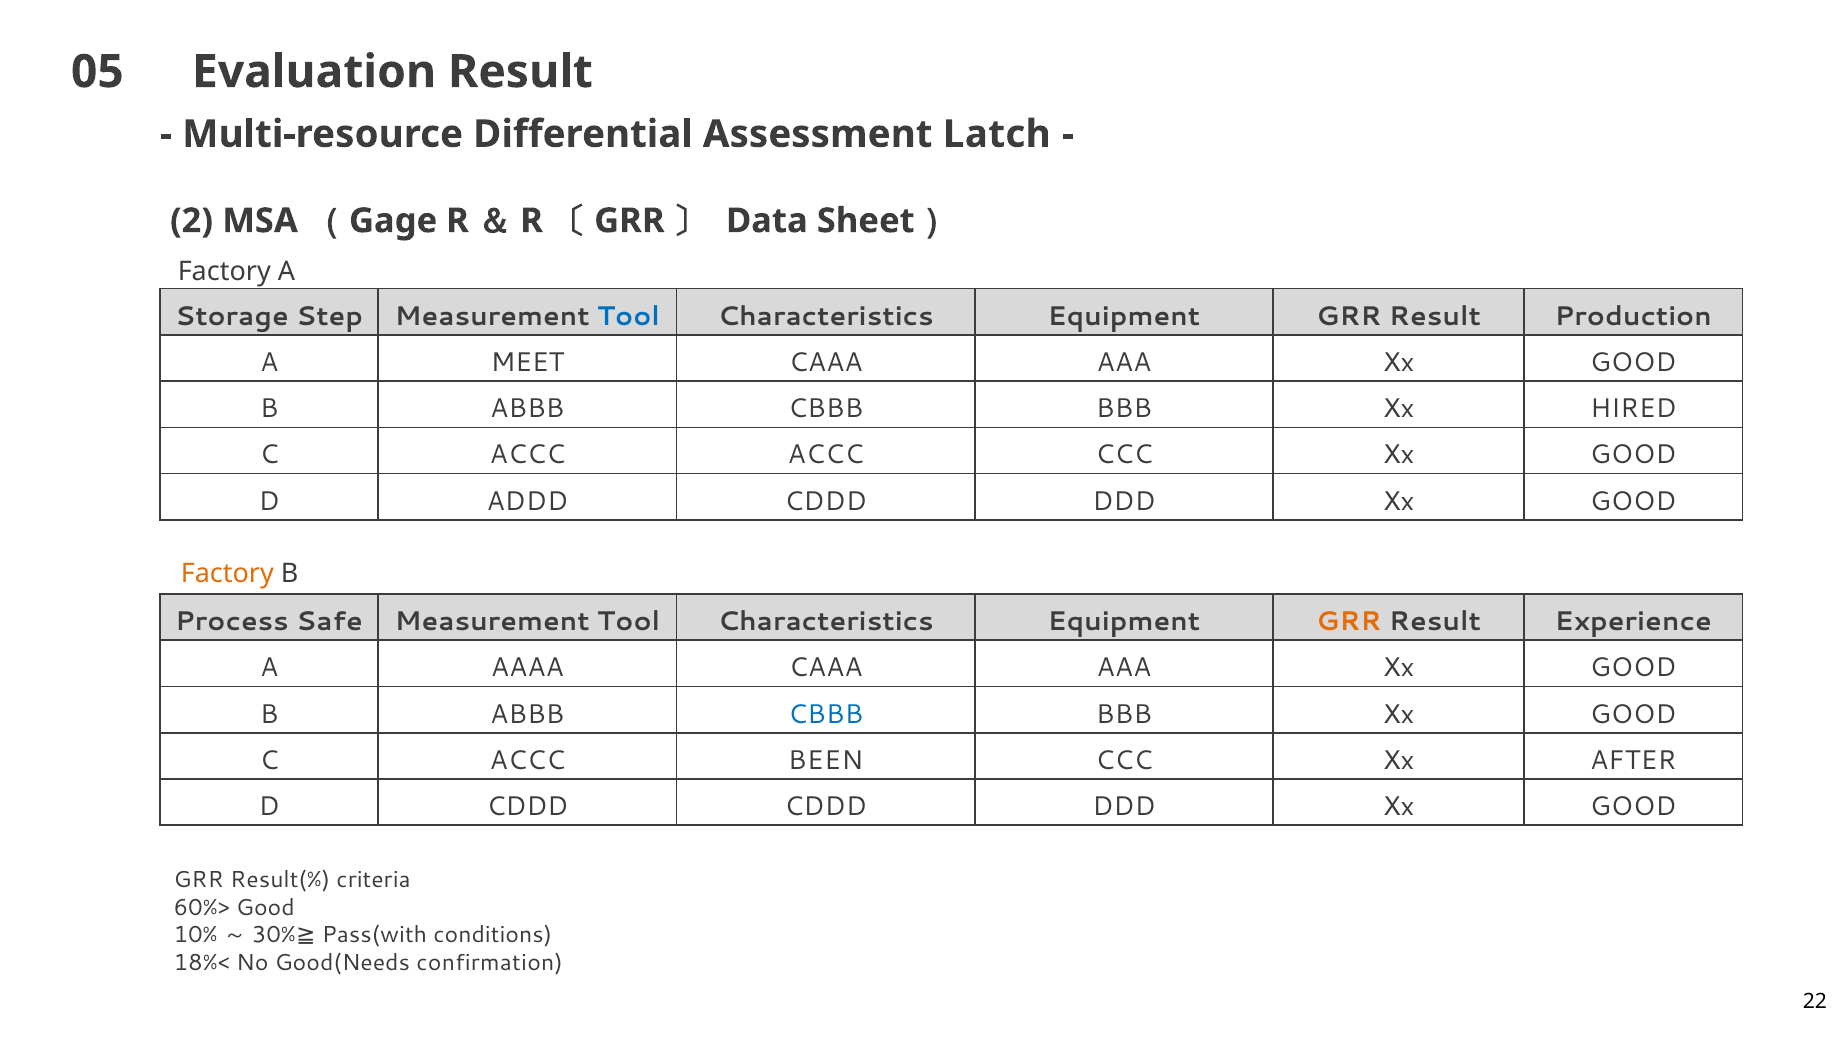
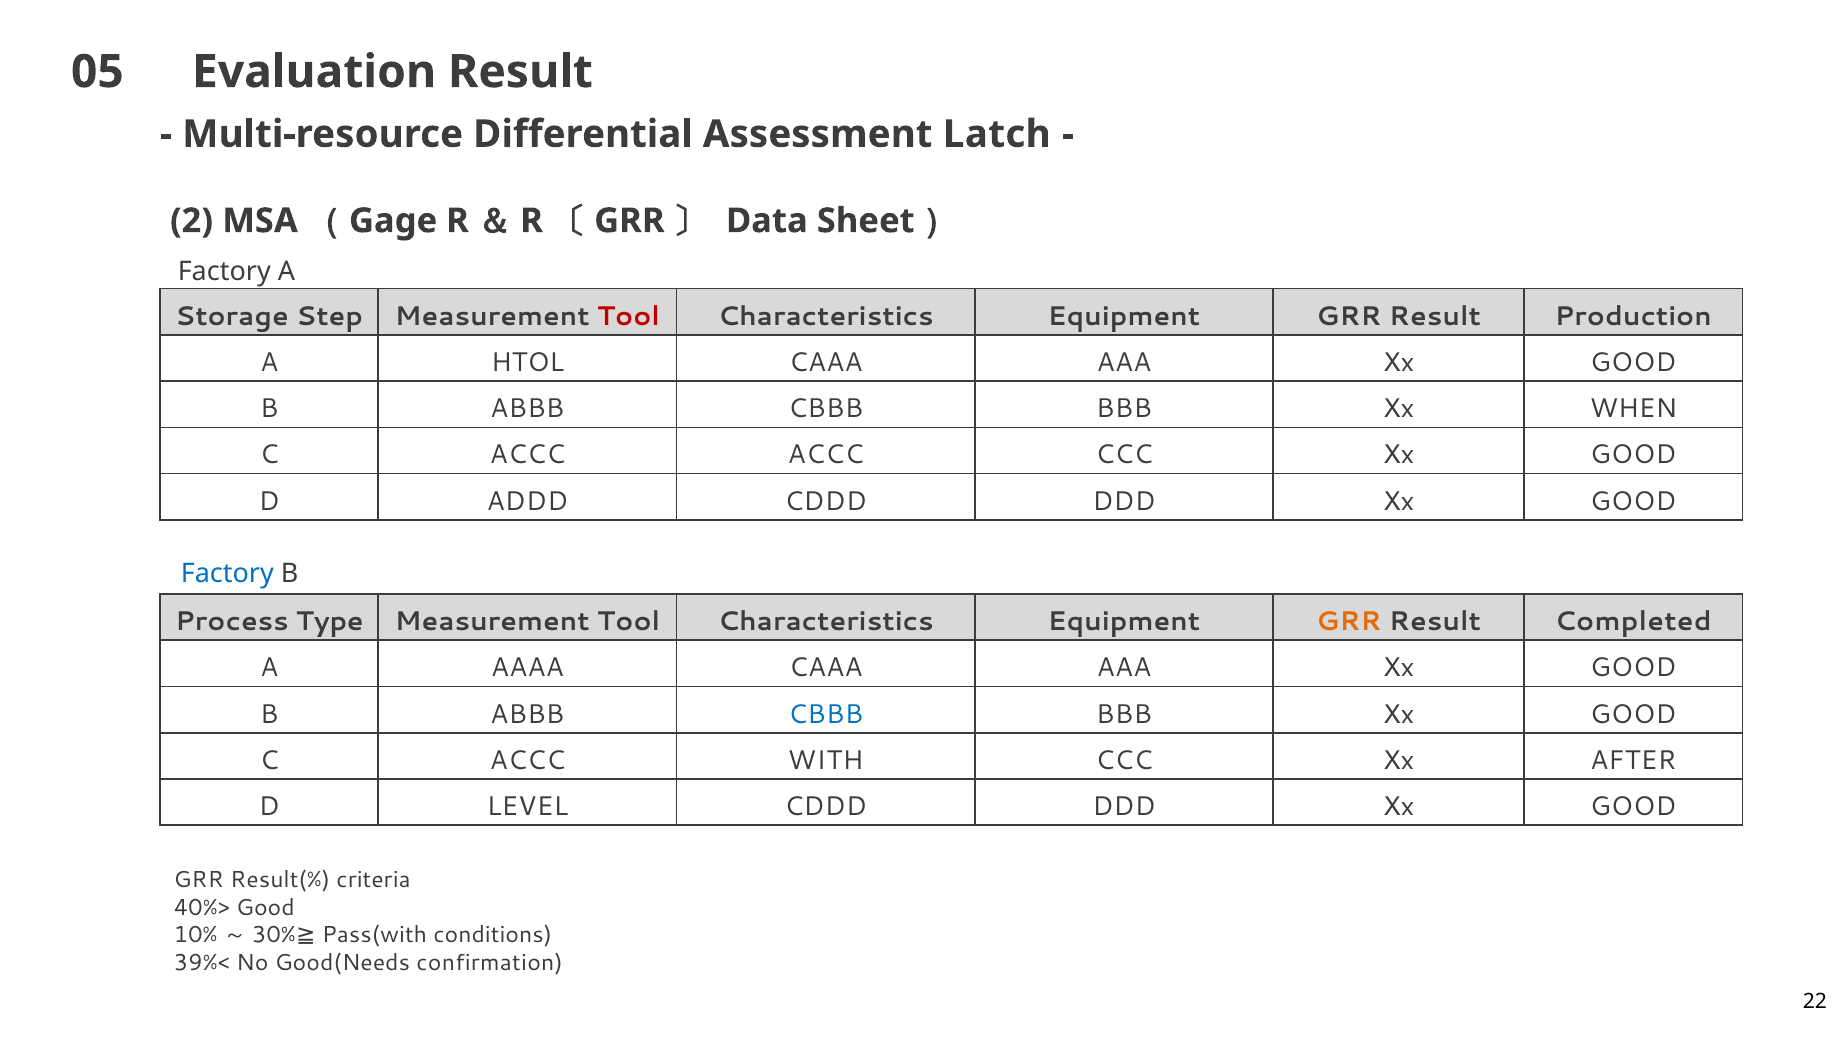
Tool at (629, 316) colour: blue -> red
MEET: MEET -> HTOL
HIRED: HIRED -> WHEN
Factory at (227, 574) colour: orange -> blue
Safe: Safe -> Type
Experience: Experience -> Completed
BEEN: BEEN -> WITH
D CDDD: CDDD -> LEVEL
60%>: 60%> -> 40%>
18%<: 18%< -> 39%<
